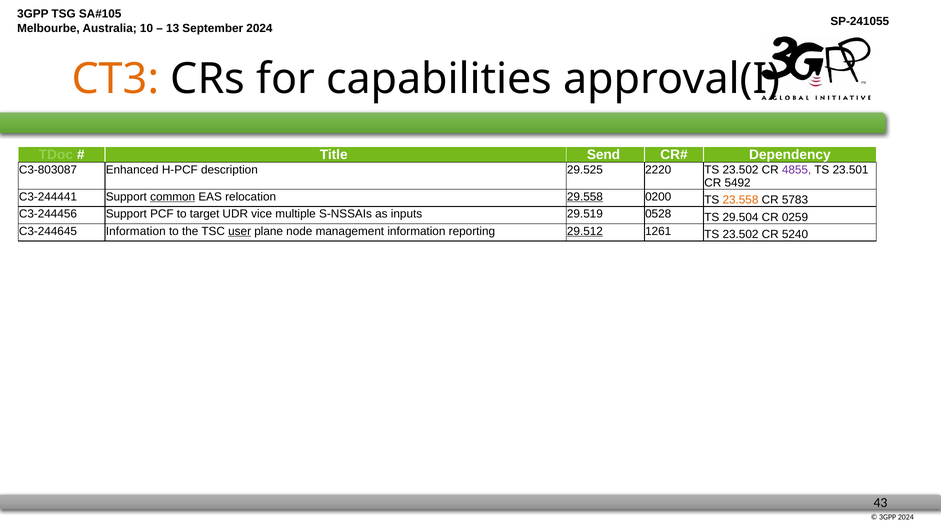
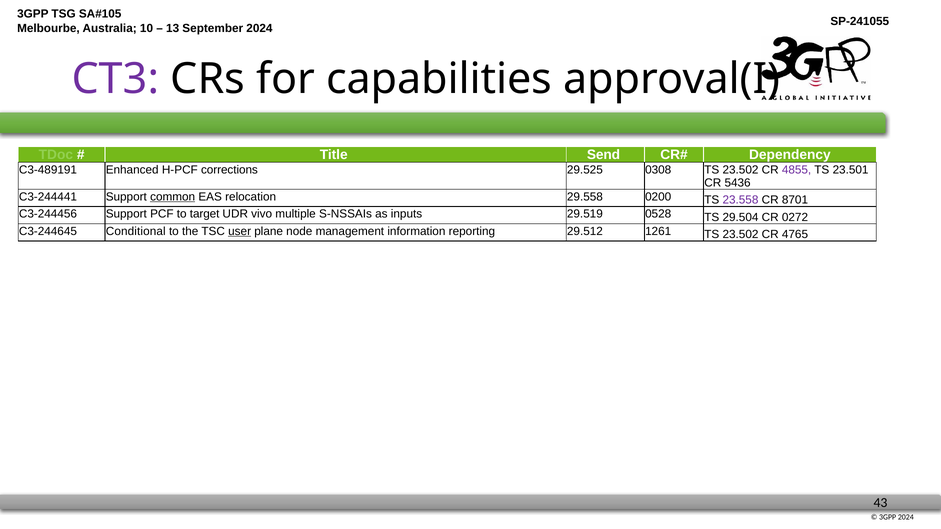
CT3 colour: orange -> purple
C3-803087: C3-803087 -> C3-489191
description: description -> corrections
2220: 2220 -> 0308
5492: 5492 -> 5436
29.558 underline: present -> none
23.558 colour: orange -> purple
5783: 5783 -> 8701
vice: vice -> vivo
0259: 0259 -> 0272
C3-244645 Information: Information -> Conditional
29.512 underline: present -> none
5240: 5240 -> 4765
